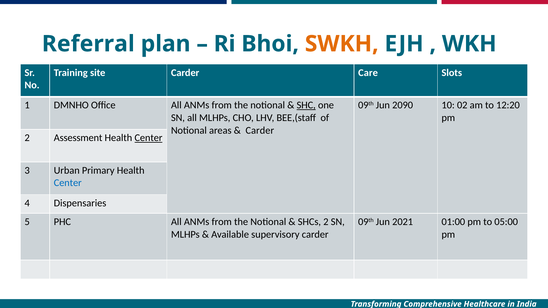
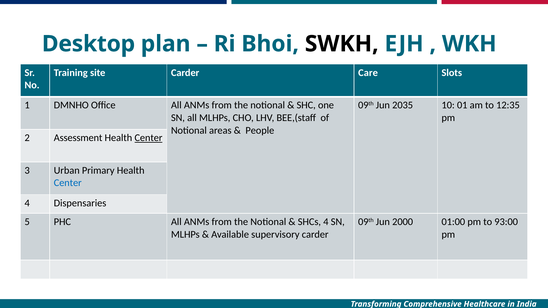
Referral: Referral -> Desktop
SWKH colour: orange -> black
SHC underline: present -> none
2090: 2090 -> 2035
02: 02 -> 01
12:20: 12:20 -> 12:35
Carder at (260, 130): Carder -> People
SHCs 2: 2 -> 4
2021: 2021 -> 2000
05:00: 05:00 -> 93:00
